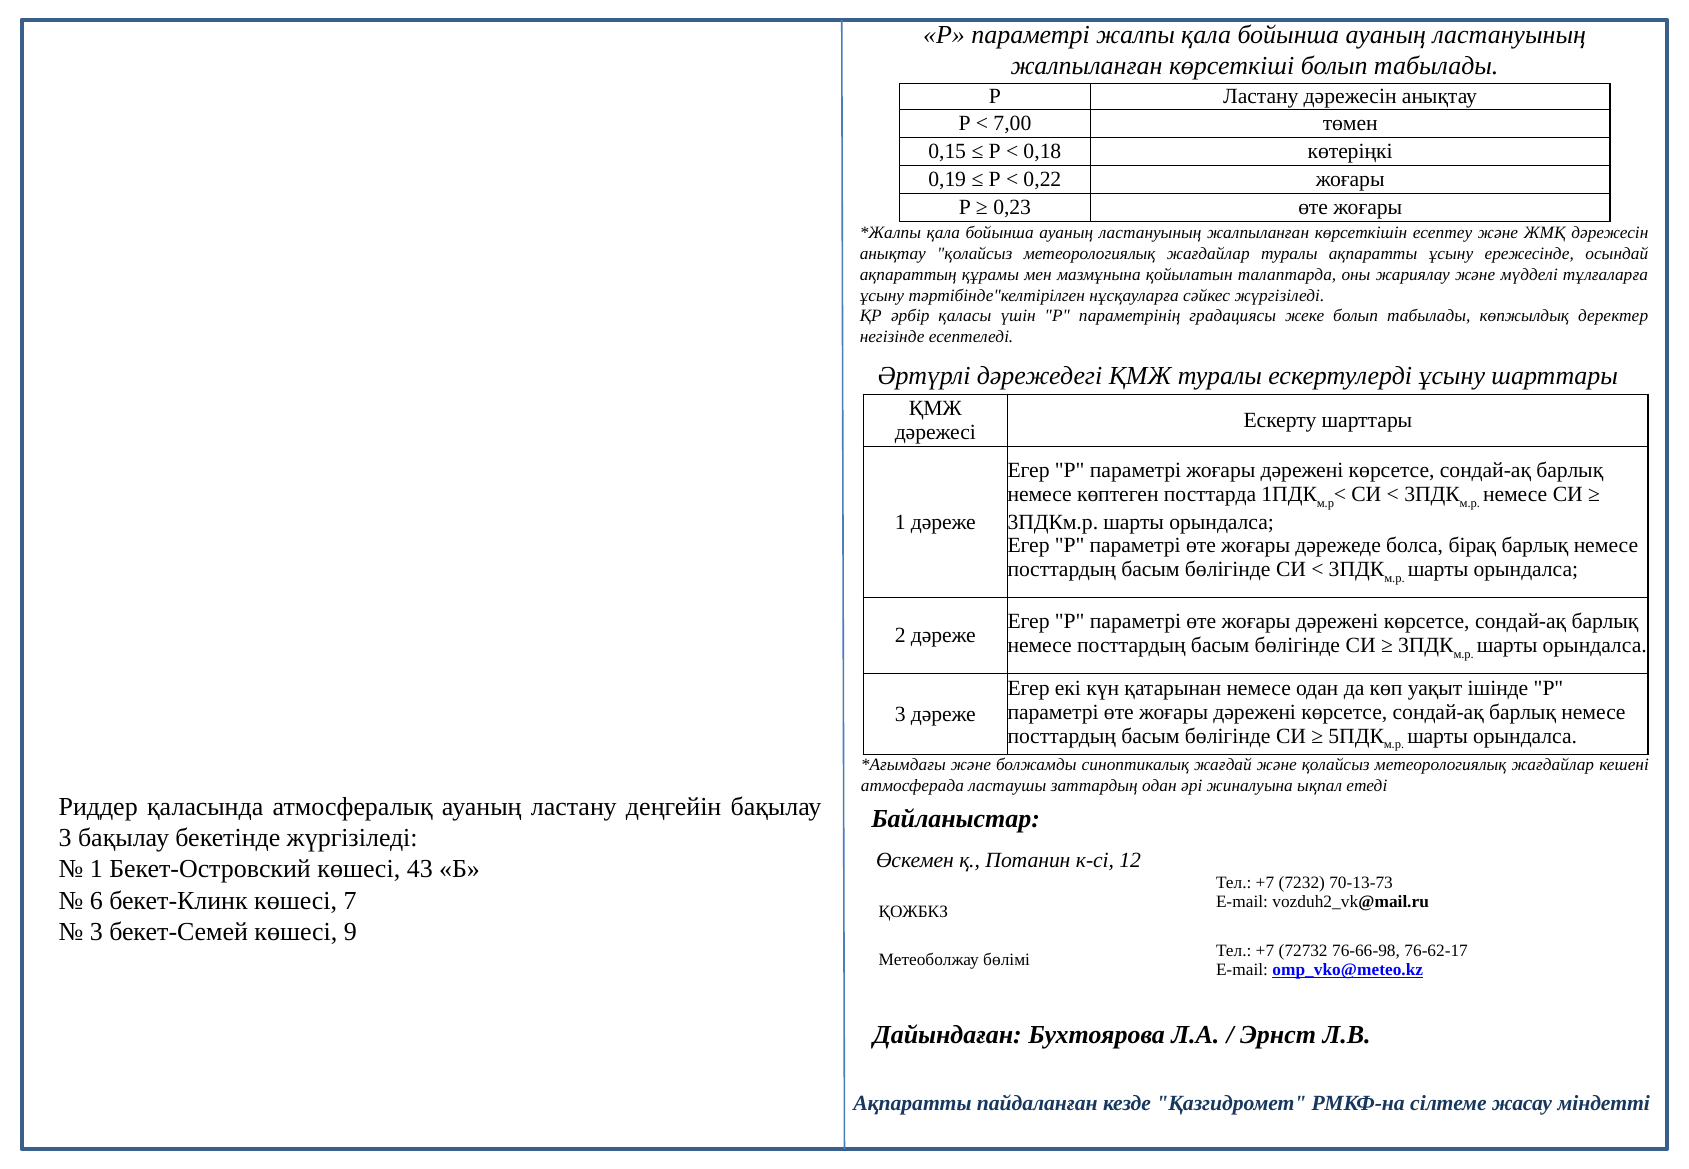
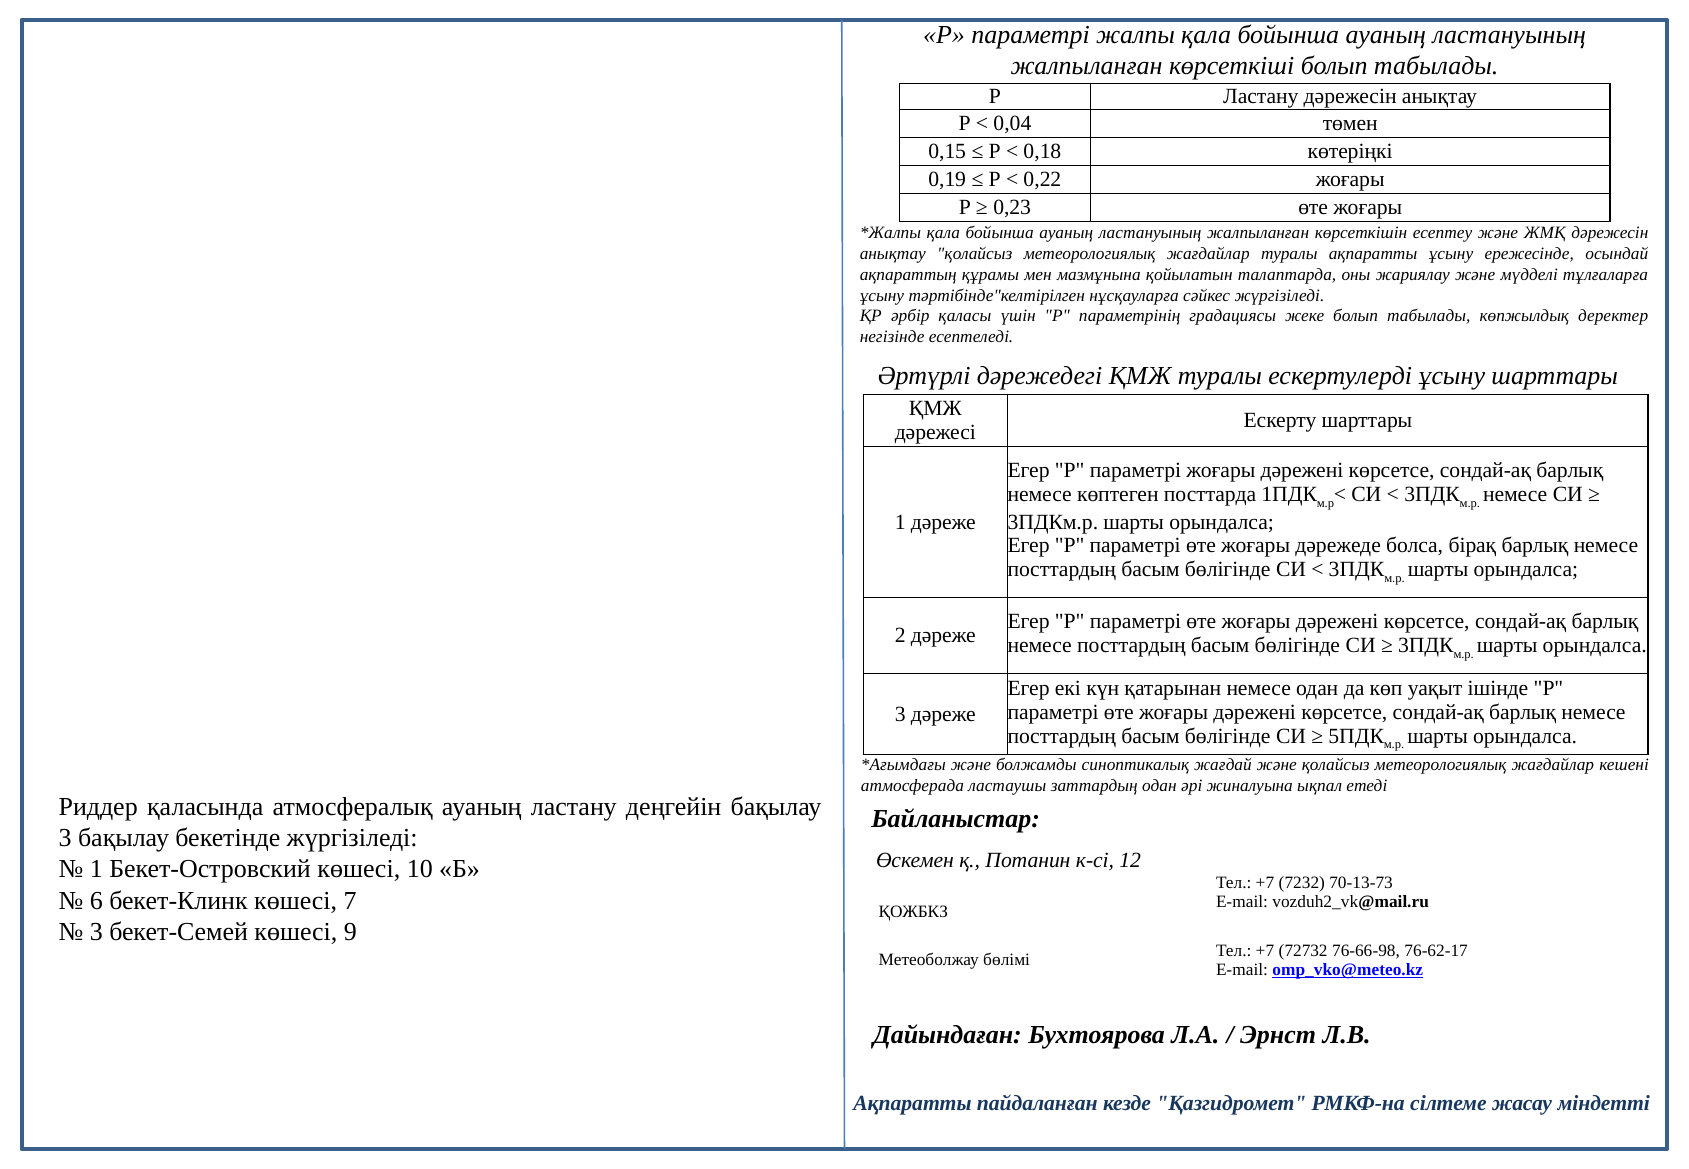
7,00: 7,00 -> 0,04
43: 43 -> 10
